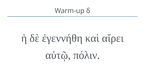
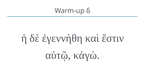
αἴρει: αἴρει -> ἔστιν
πόλιν: πόλιν -> κἀγὼ
